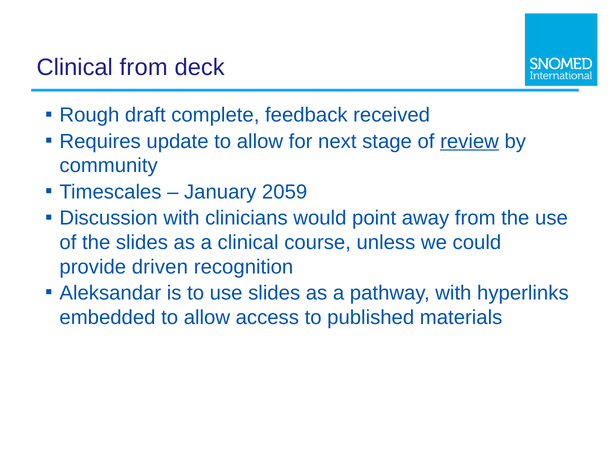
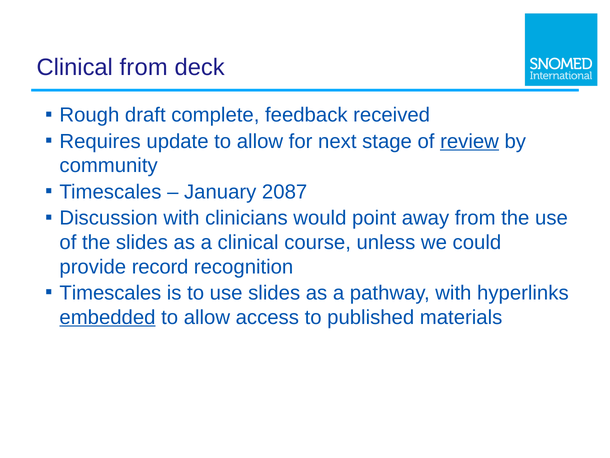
2059: 2059 -> 2087
driven: driven -> record
Aleksandar at (110, 293): Aleksandar -> Timescales
embedded underline: none -> present
